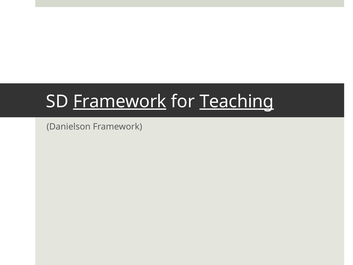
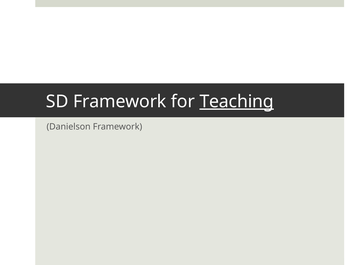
Framework at (120, 101) underline: present -> none
